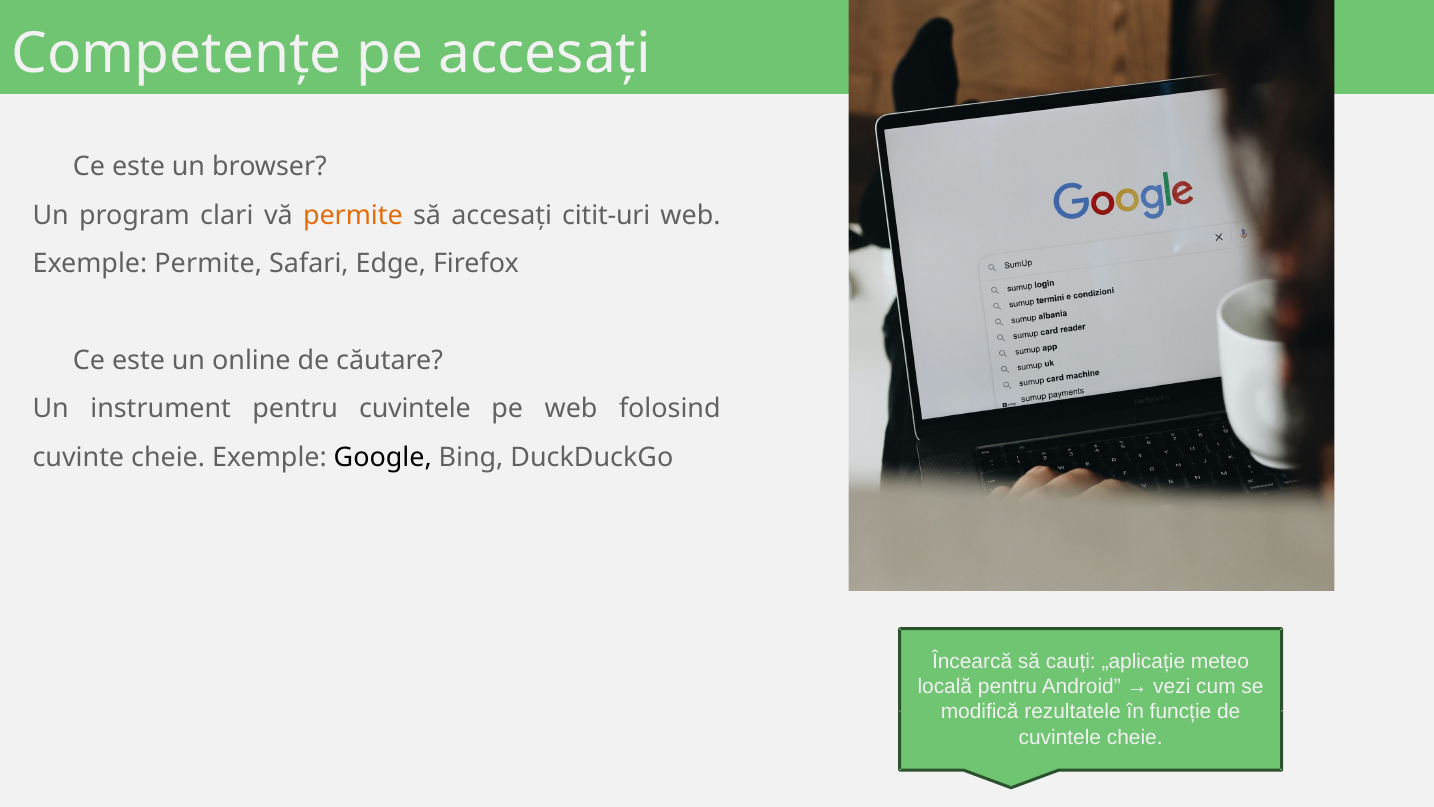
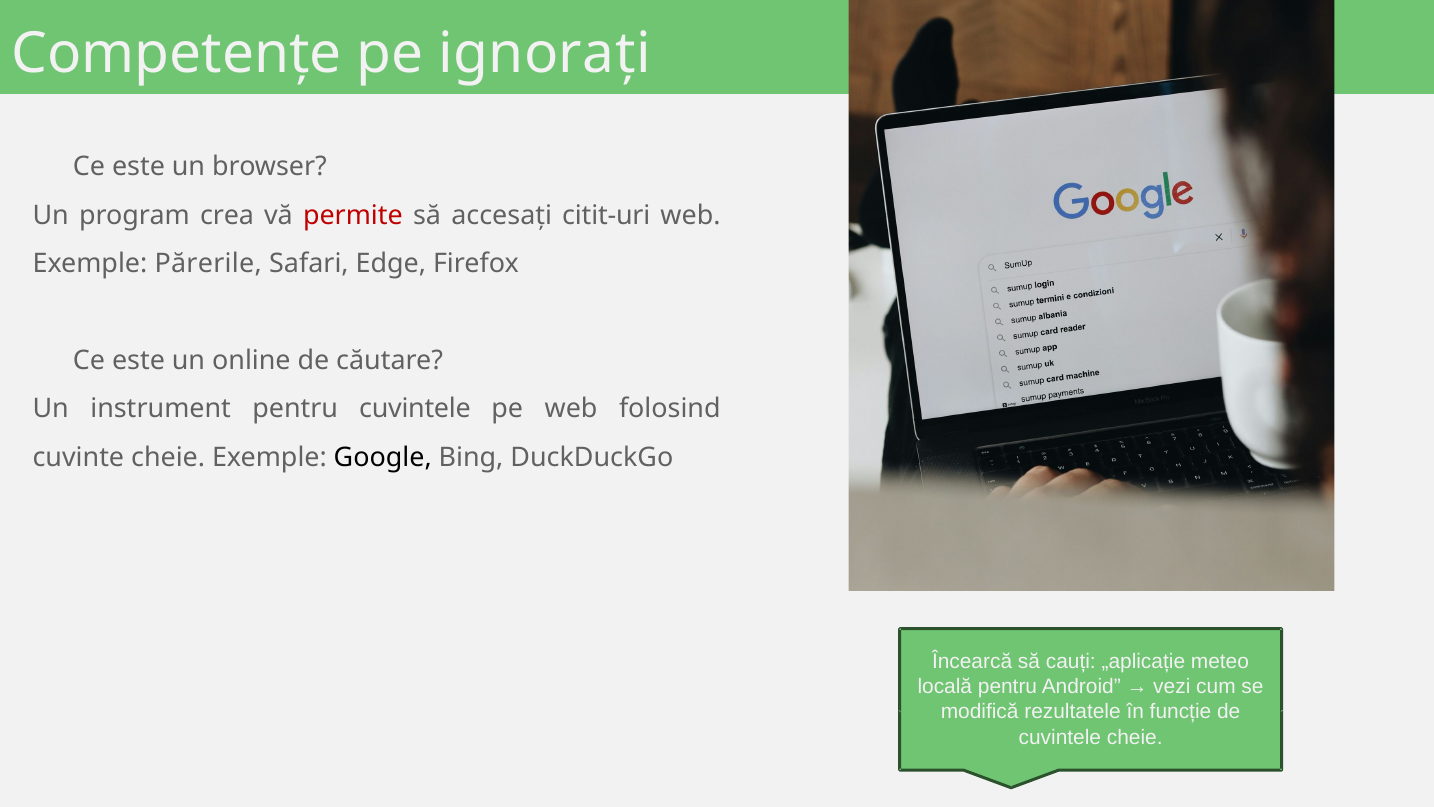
pe accesați: accesați -> ignorați
clari: clari -> crea
permite at (353, 215) colour: orange -> red
Exemple Permite: Permite -> Părerile
